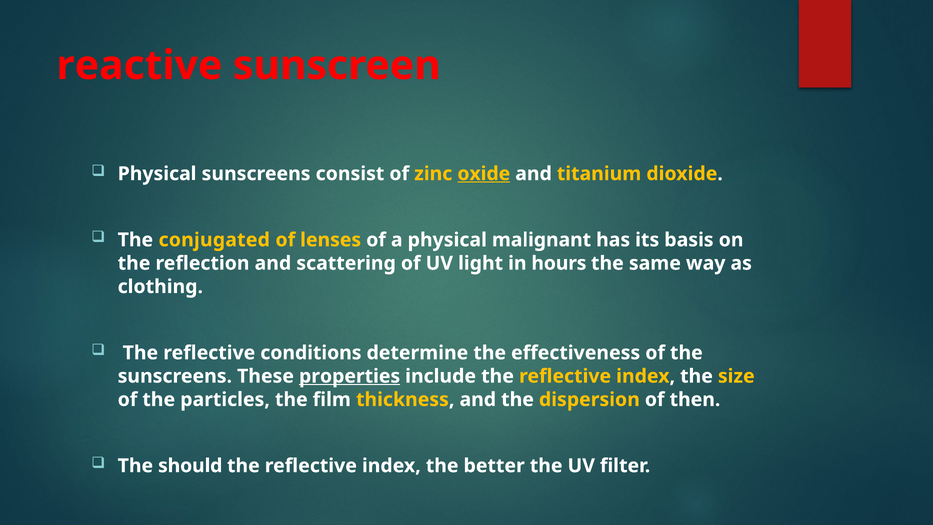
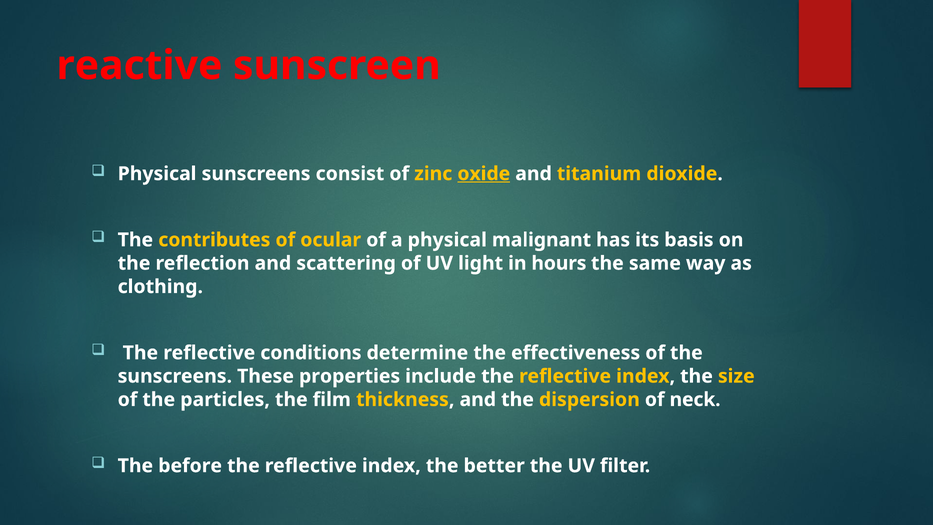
conjugated: conjugated -> contributes
lenses: lenses -> ocular
properties underline: present -> none
then: then -> neck
should: should -> before
